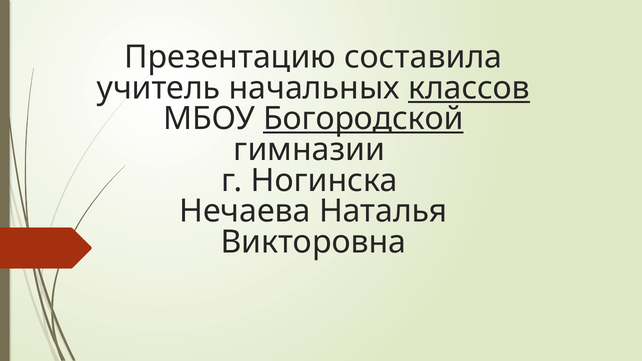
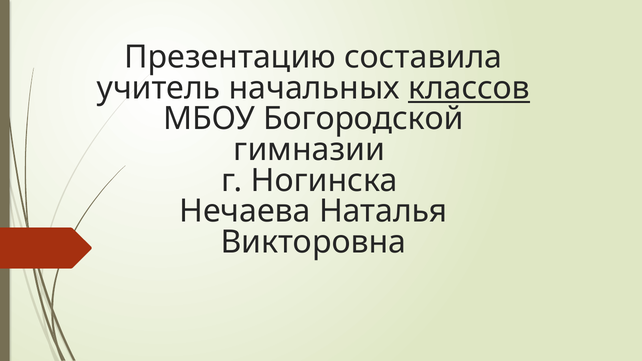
Богородской underline: present -> none
